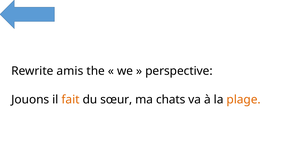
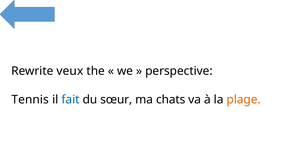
amis: amis -> veux
Jouons: Jouons -> Tennis
fait colour: orange -> blue
